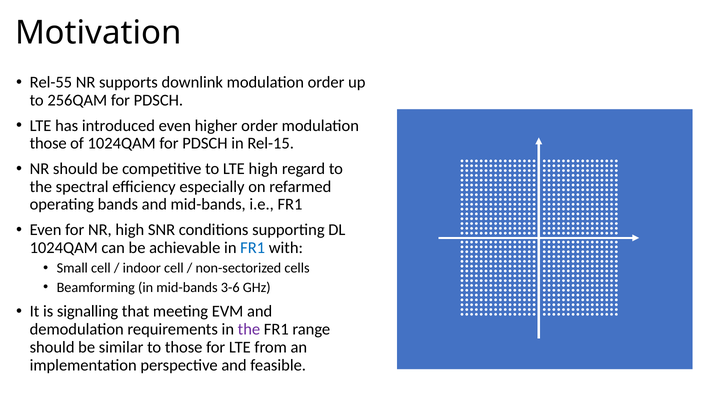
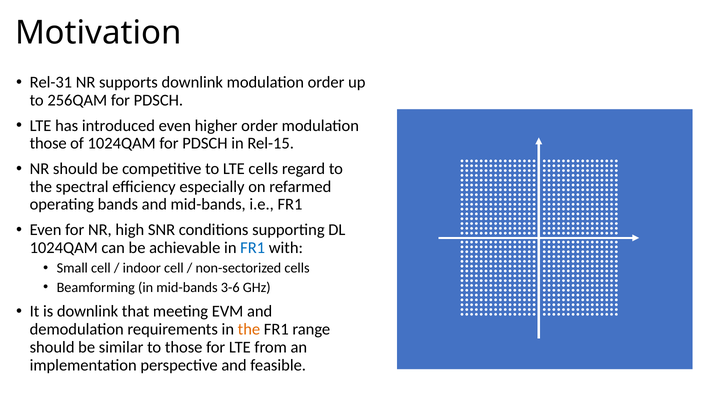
Rel-55: Rel-55 -> Rel-31
LTE high: high -> cells
is signalling: signalling -> downlink
the at (249, 329) colour: purple -> orange
